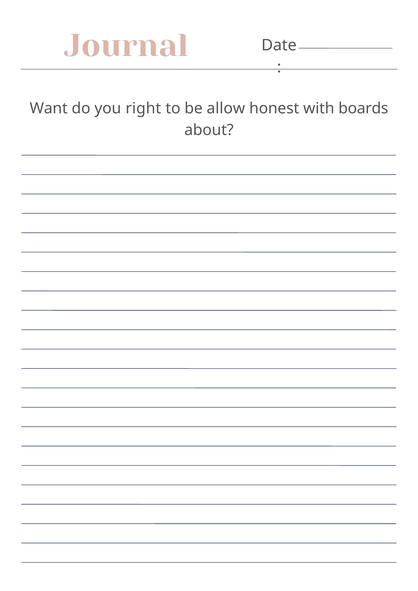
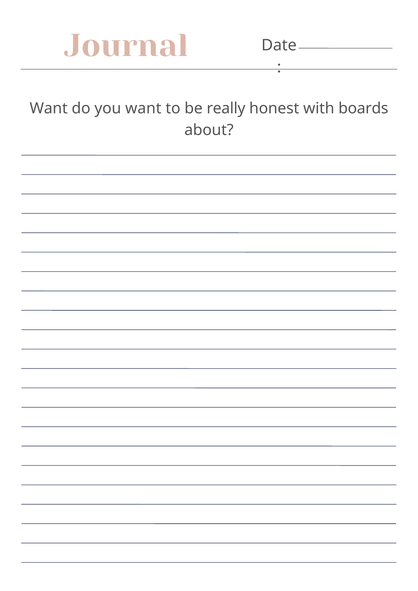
you right: right -> want
allow: allow -> really
